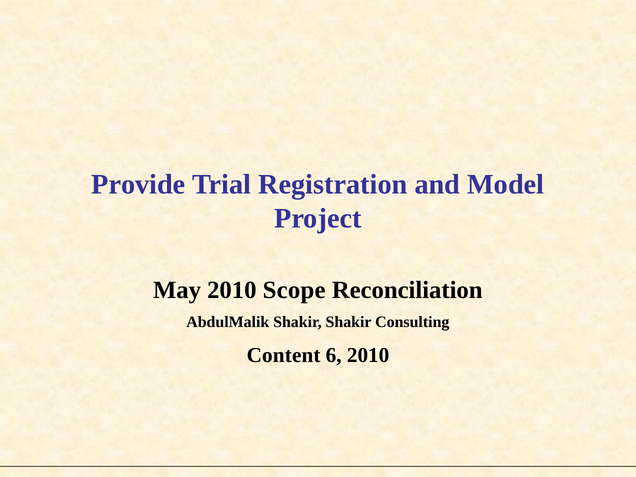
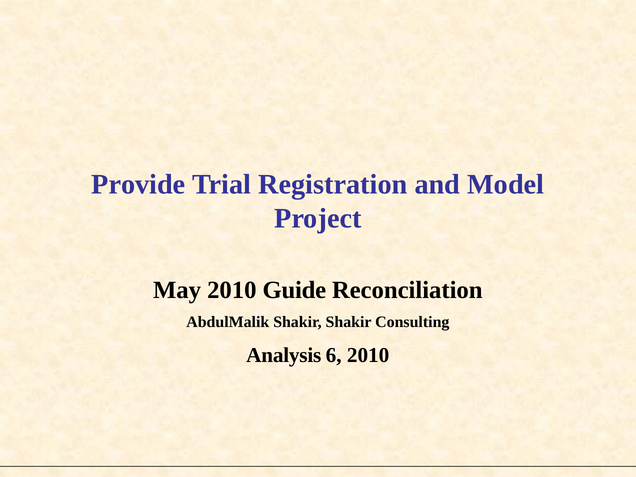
Scope: Scope -> Guide
Content: Content -> Analysis
